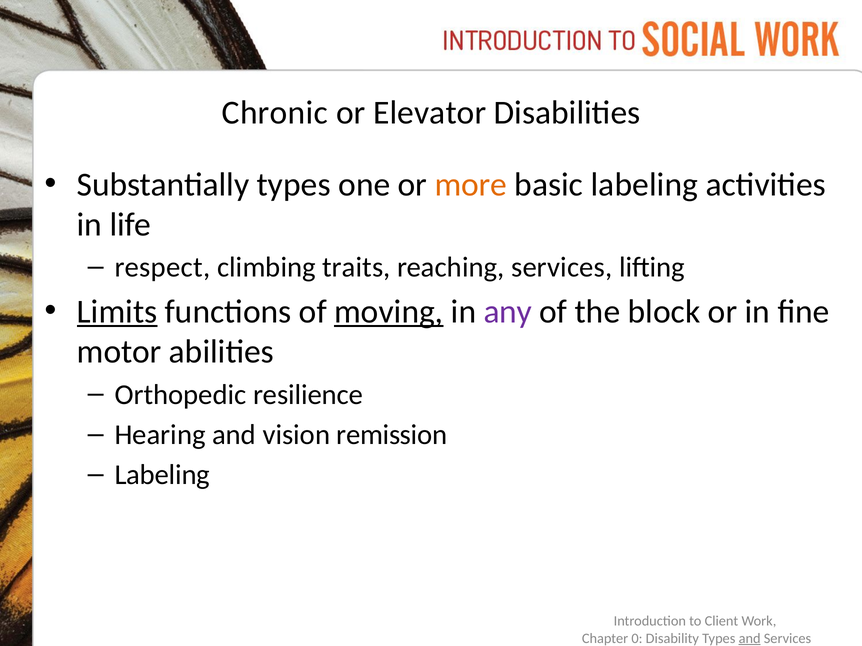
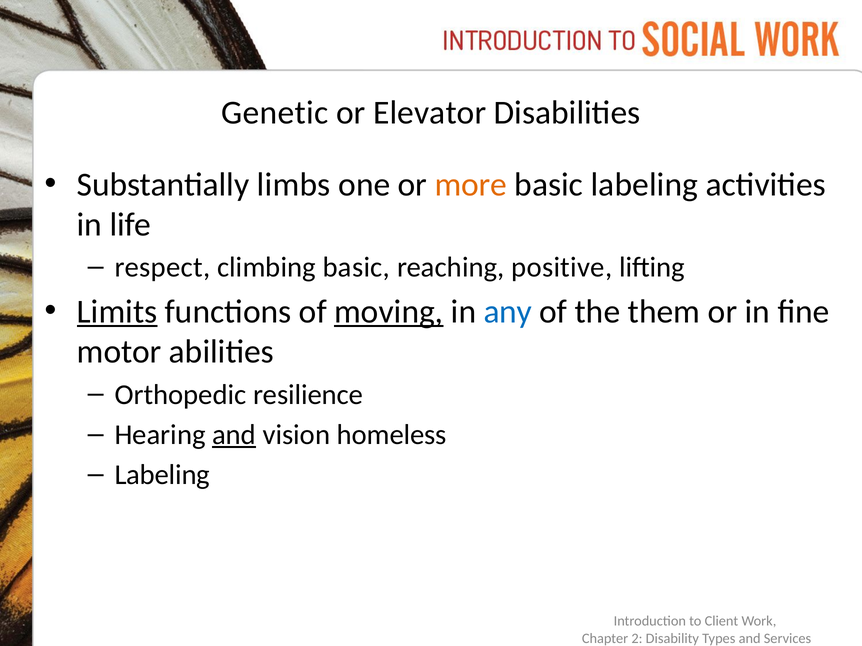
Chronic: Chronic -> Genetic
Substantially types: types -> limbs
climbing traits: traits -> basic
reaching services: services -> positive
any colour: purple -> blue
block: block -> them
and at (234, 435) underline: none -> present
remission: remission -> homeless
0: 0 -> 2
and at (750, 639) underline: present -> none
